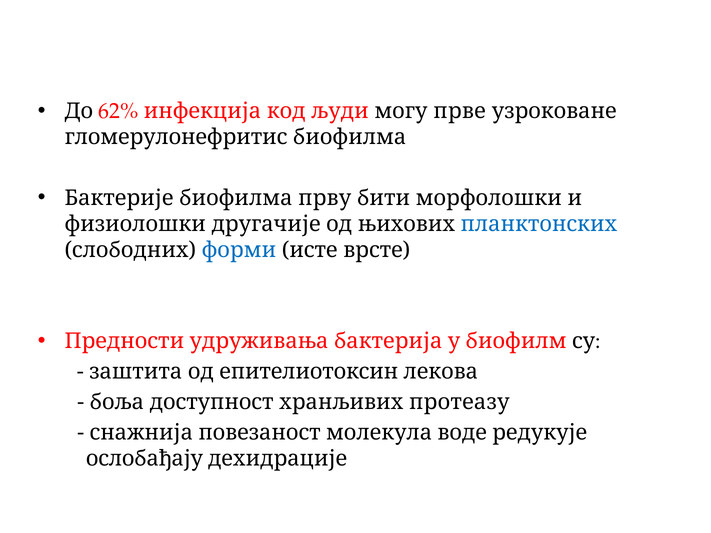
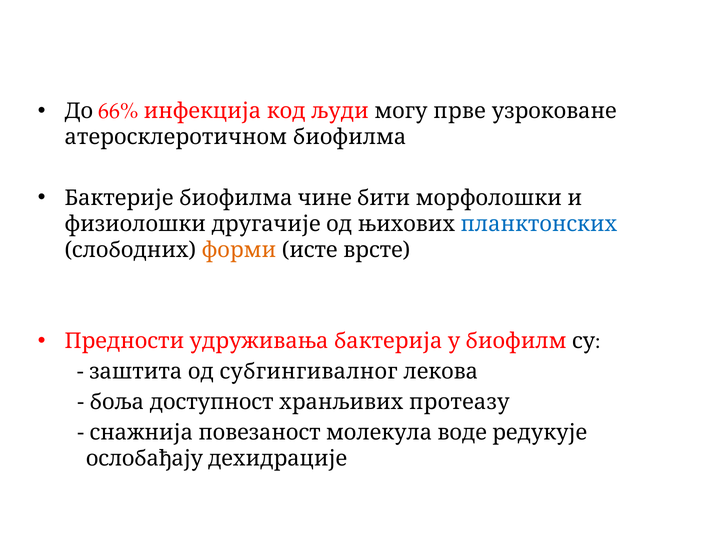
62%: 62% -> 66%
гломерулонефритис: гломерулонефритис -> атеросклеротичном
прву: прву -> чине
форми colour: blue -> orange
епителиотоксин: епителиотоксин -> субгингивалног
